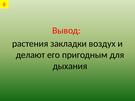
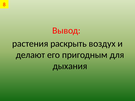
закладки: закладки -> раскрыть
